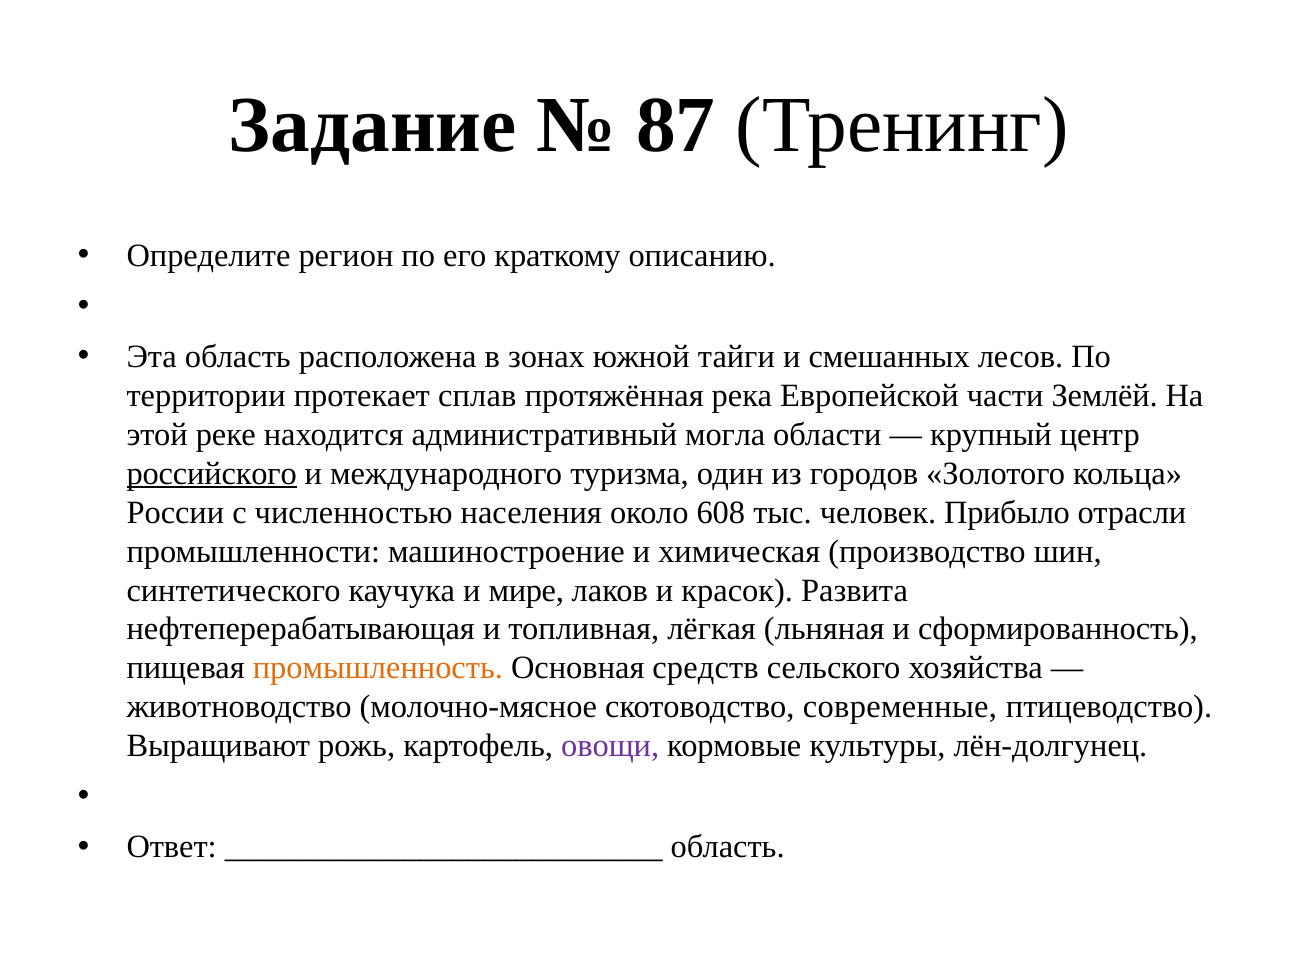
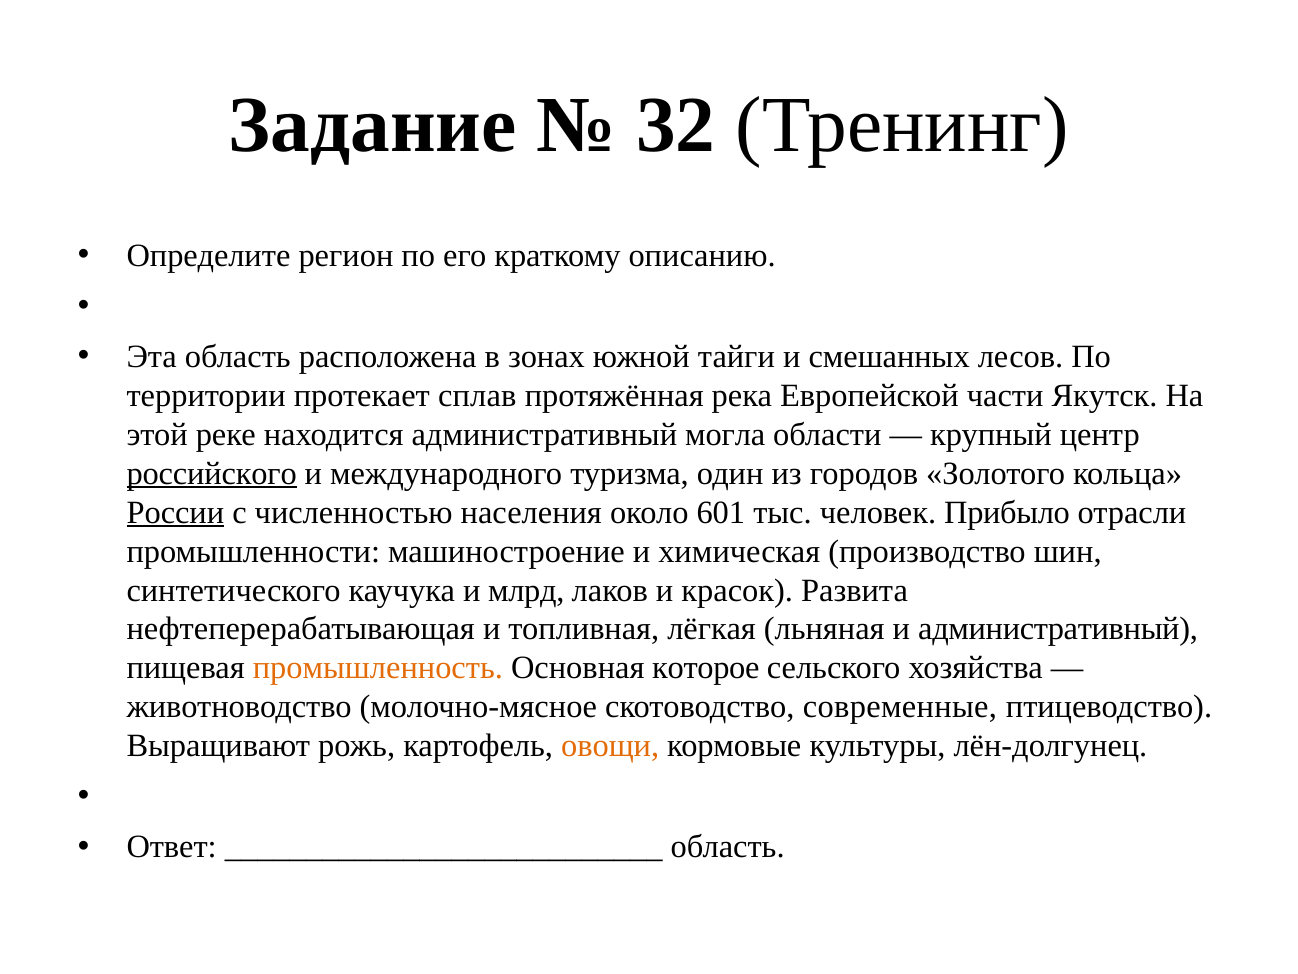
87: 87 -> 32
Землёй: Землёй -> Якутск
России underline: none -> present
608: 608 -> 601
мире: мире -> млрд
и сформированность: сформированность -> административный
средств: средств -> которое
овощи colour: purple -> orange
